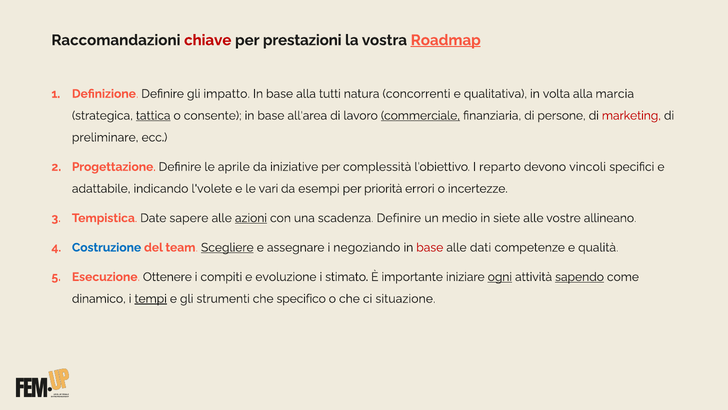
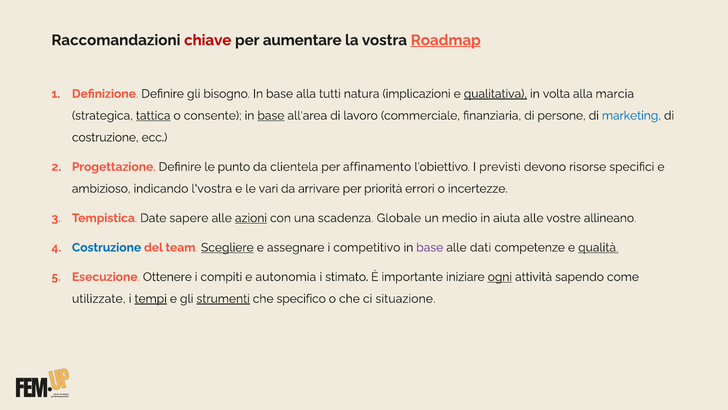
prestazioni: prestazioni -> aumentare
impatto: impatto -> bisogno
concorrenti: concorrenti -> implicazioni
qualitativa underline: none -> present
base at (271, 115) underline: none -> present
commerciale underline: present -> none
marketing colour: red -> blue
preliminare at (105, 137): preliminare -> costruzione
aprile: aprile -> punto
iniziative: iniziative -> clientela
complessità: complessità -> affinamento
reparto: reparto -> previsti
vincoli: vincoli -> risorse
adattabile: adattabile -> ambizioso
l'volete: l'volete -> l'vostra
esempi: esempi -> arrivare
scadenza Definire: Definire -> Globale
siete: siete -> aiuta
negoziando: negoziando -> competitivo
base at (430, 247) colour: red -> purple
qualità underline: none -> present
evoluzione: evoluzione -> autonomia
sapendo underline: present -> none
dinamico: dinamico -> utilizzate
strumenti underline: none -> present
